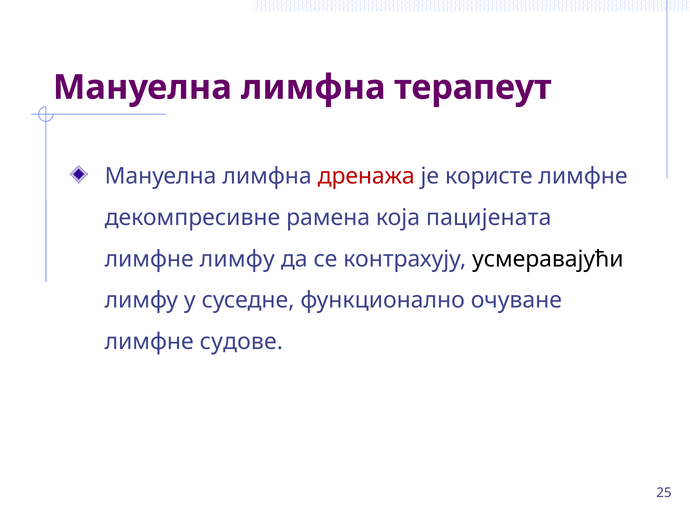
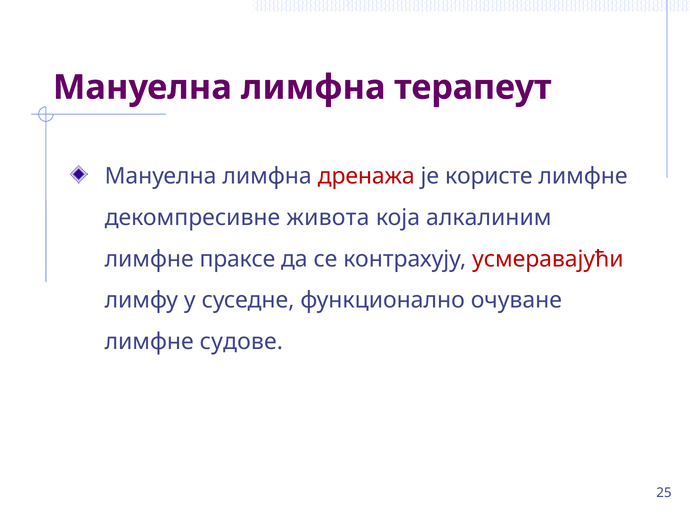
рамена: рамена -> живота
пацијената: пацијената -> алкалиним
лимфне лимфу: лимфу -> праксе
усмеравајући colour: black -> red
